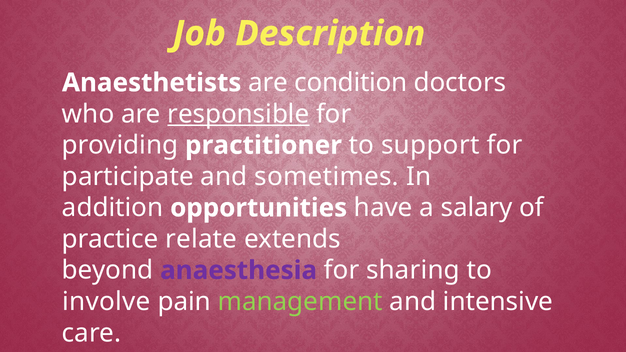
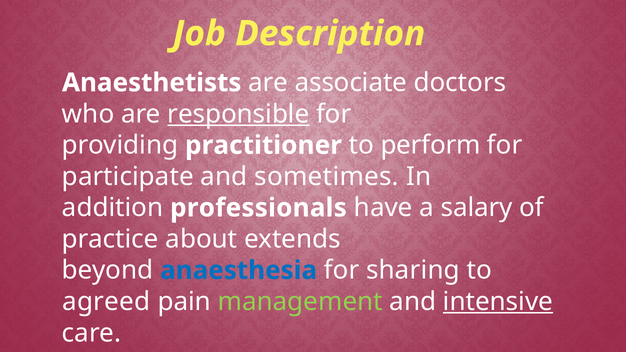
condition: condition -> associate
support: support -> perform
opportunities: opportunities -> professionals
relate: relate -> about
anaesthesia colour: purple -> blue
involve: involve -> agreed
intensive underline: none -> present
